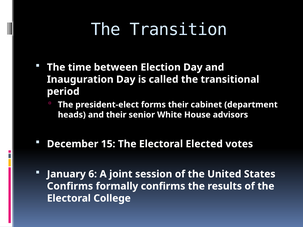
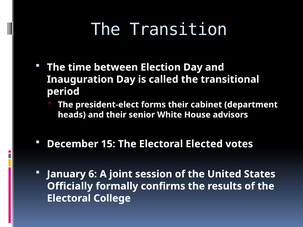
Confirms at (70, 186): Confirms -> Officially
